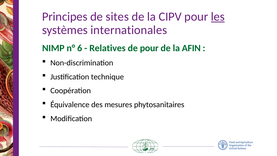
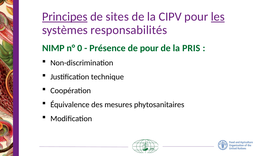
Principes underline: none -> present
internationales: internationales -> responsabilités
6: 6 -> 0
Relatives: Relatives -> Présence
AFIN: AFIN -> PRIS
